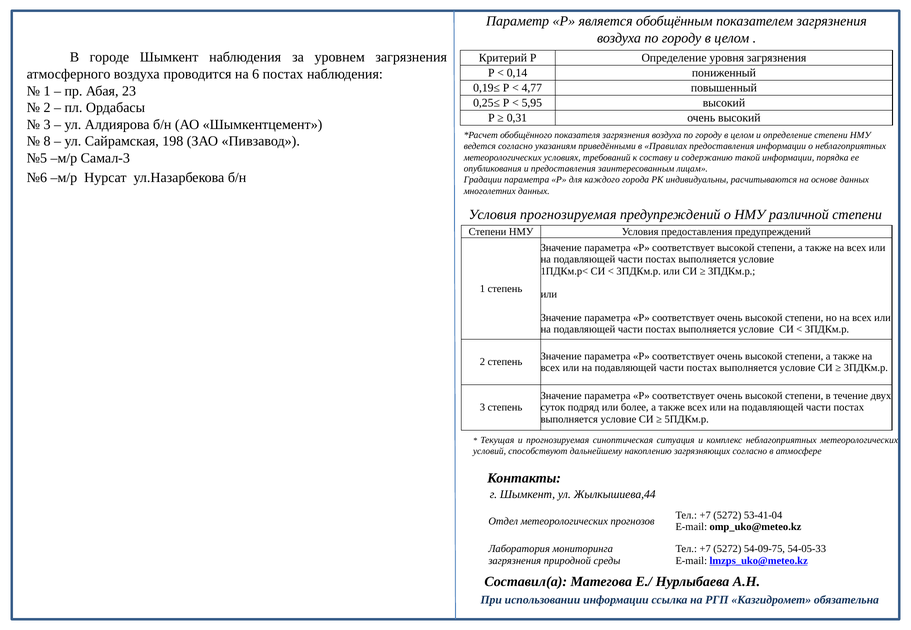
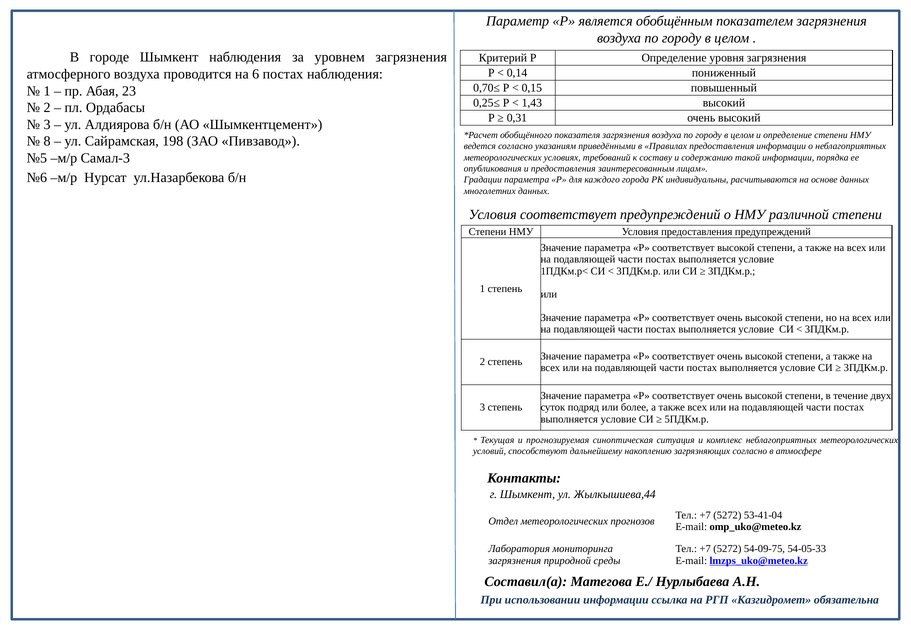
0,19≤: 0,19≤ -> 0,70≤
4,77: 4,77 -> 0,15
5,95: 5,95 -> 1,43
Условия прогнозируемая: прогнозируемая -> соответствует
